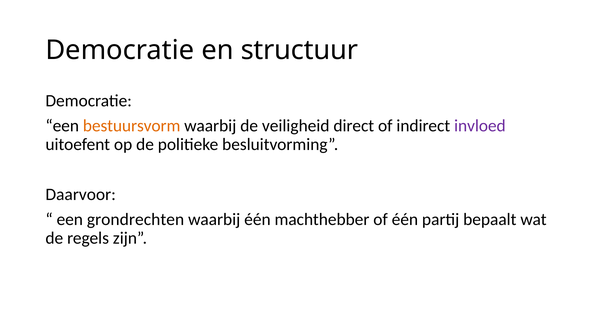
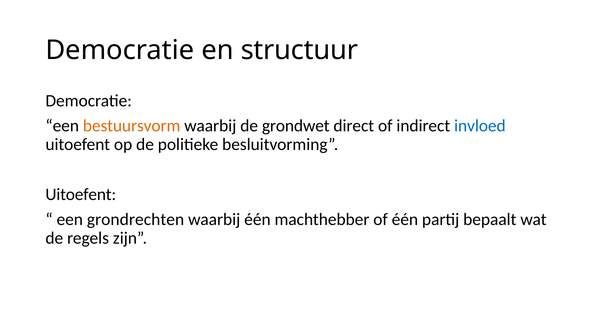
veiligheid: veiligheid -> grondwet
invloed colour: purple -> blue
Daarvoor at (81, 195): Daarvoor -> Uitoefent
